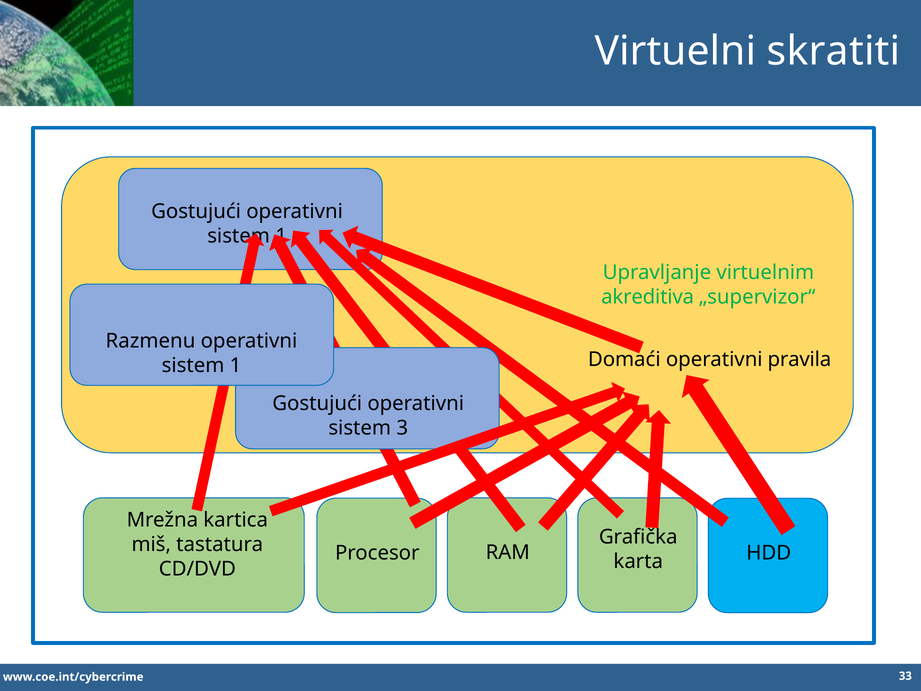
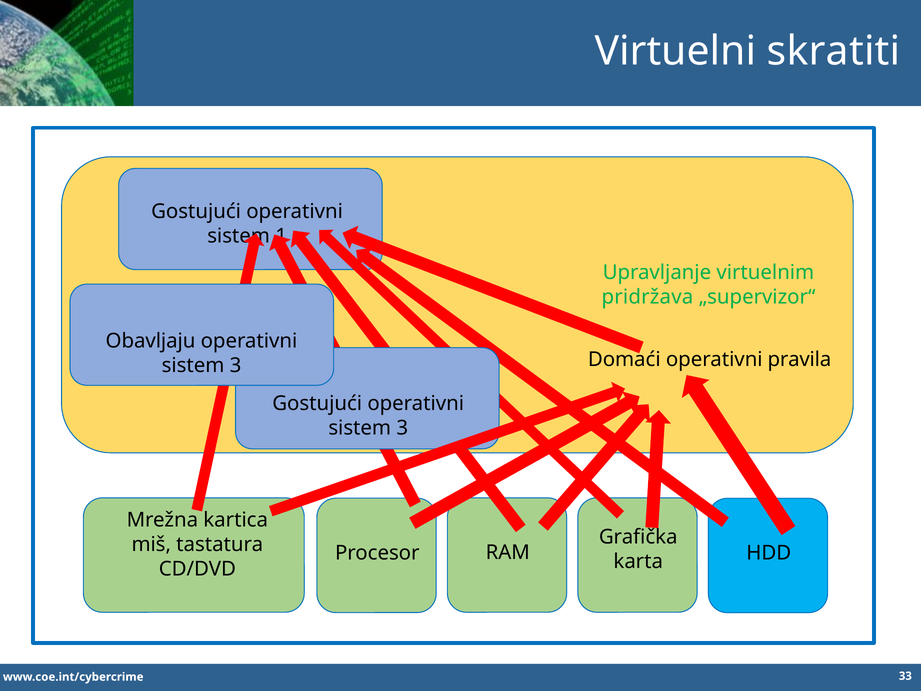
akreditiva: akreditiva -> pridržava
Razmenu: Razmenu -> Obavljaju
1 at (236, 365): 1 -> 3
